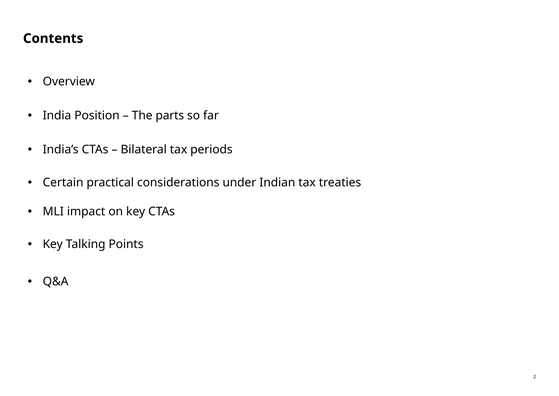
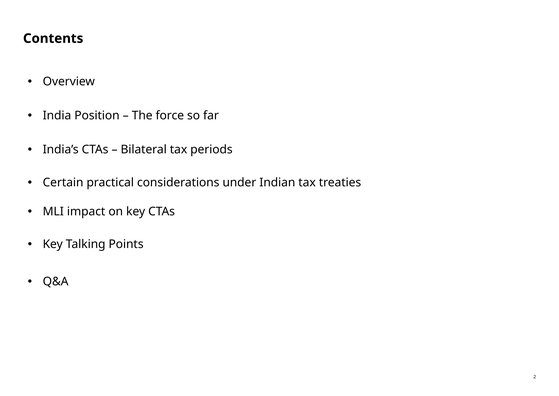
parts: parts -> force
